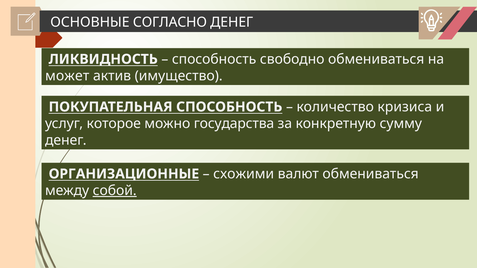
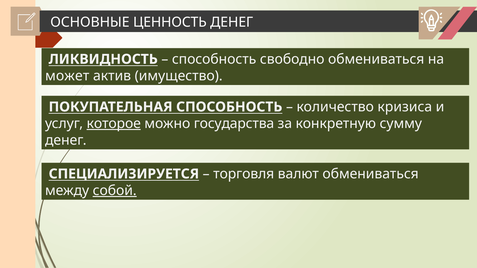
СОГЛАСНО: СОГЛАСНО -> ЦЕННОСТЬ
которое underline: none -> present
ОРГАНИЗАЦИОННЫЕ: ОРГАНИЗАЦИОННЫЕ -> СПЕЦИАЛИЗИРУЕТСЯ
схожими: схожими -> торговля
